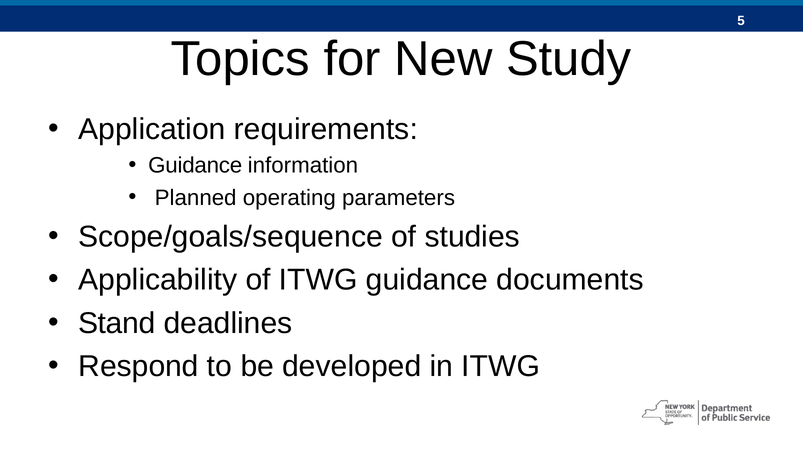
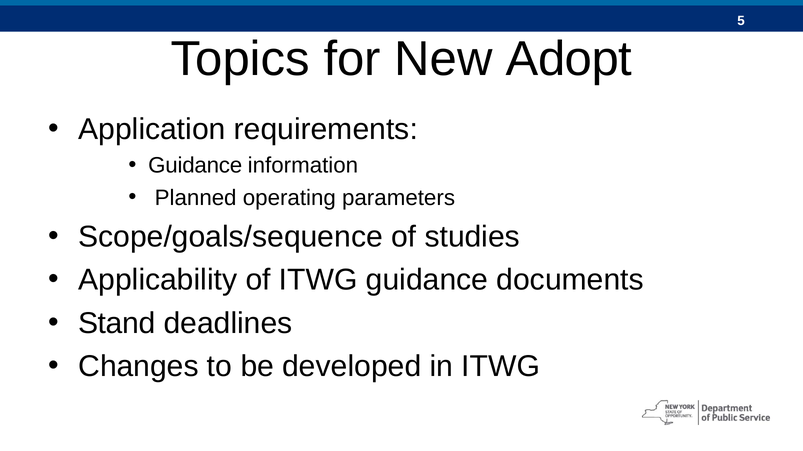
Study: Study -> Adopt
Respond: Respond -> Changes
